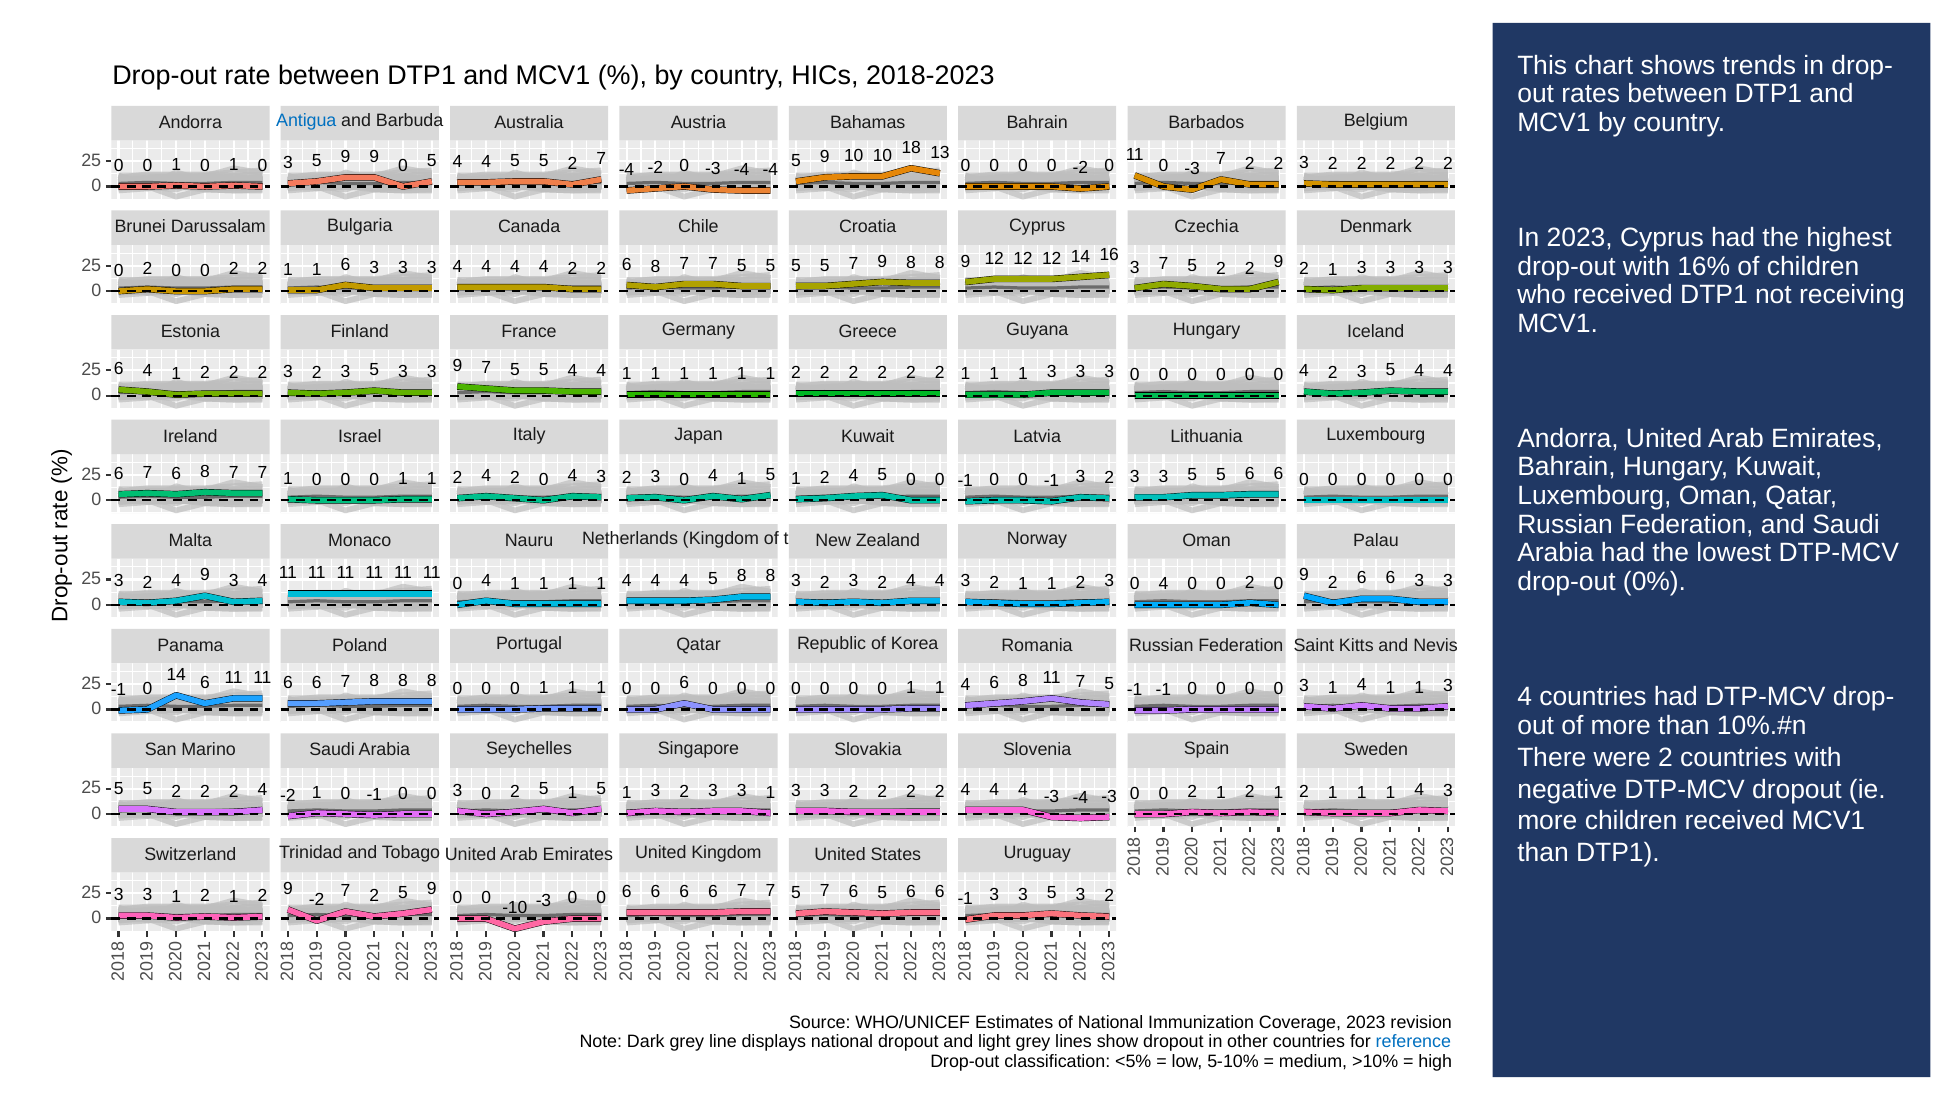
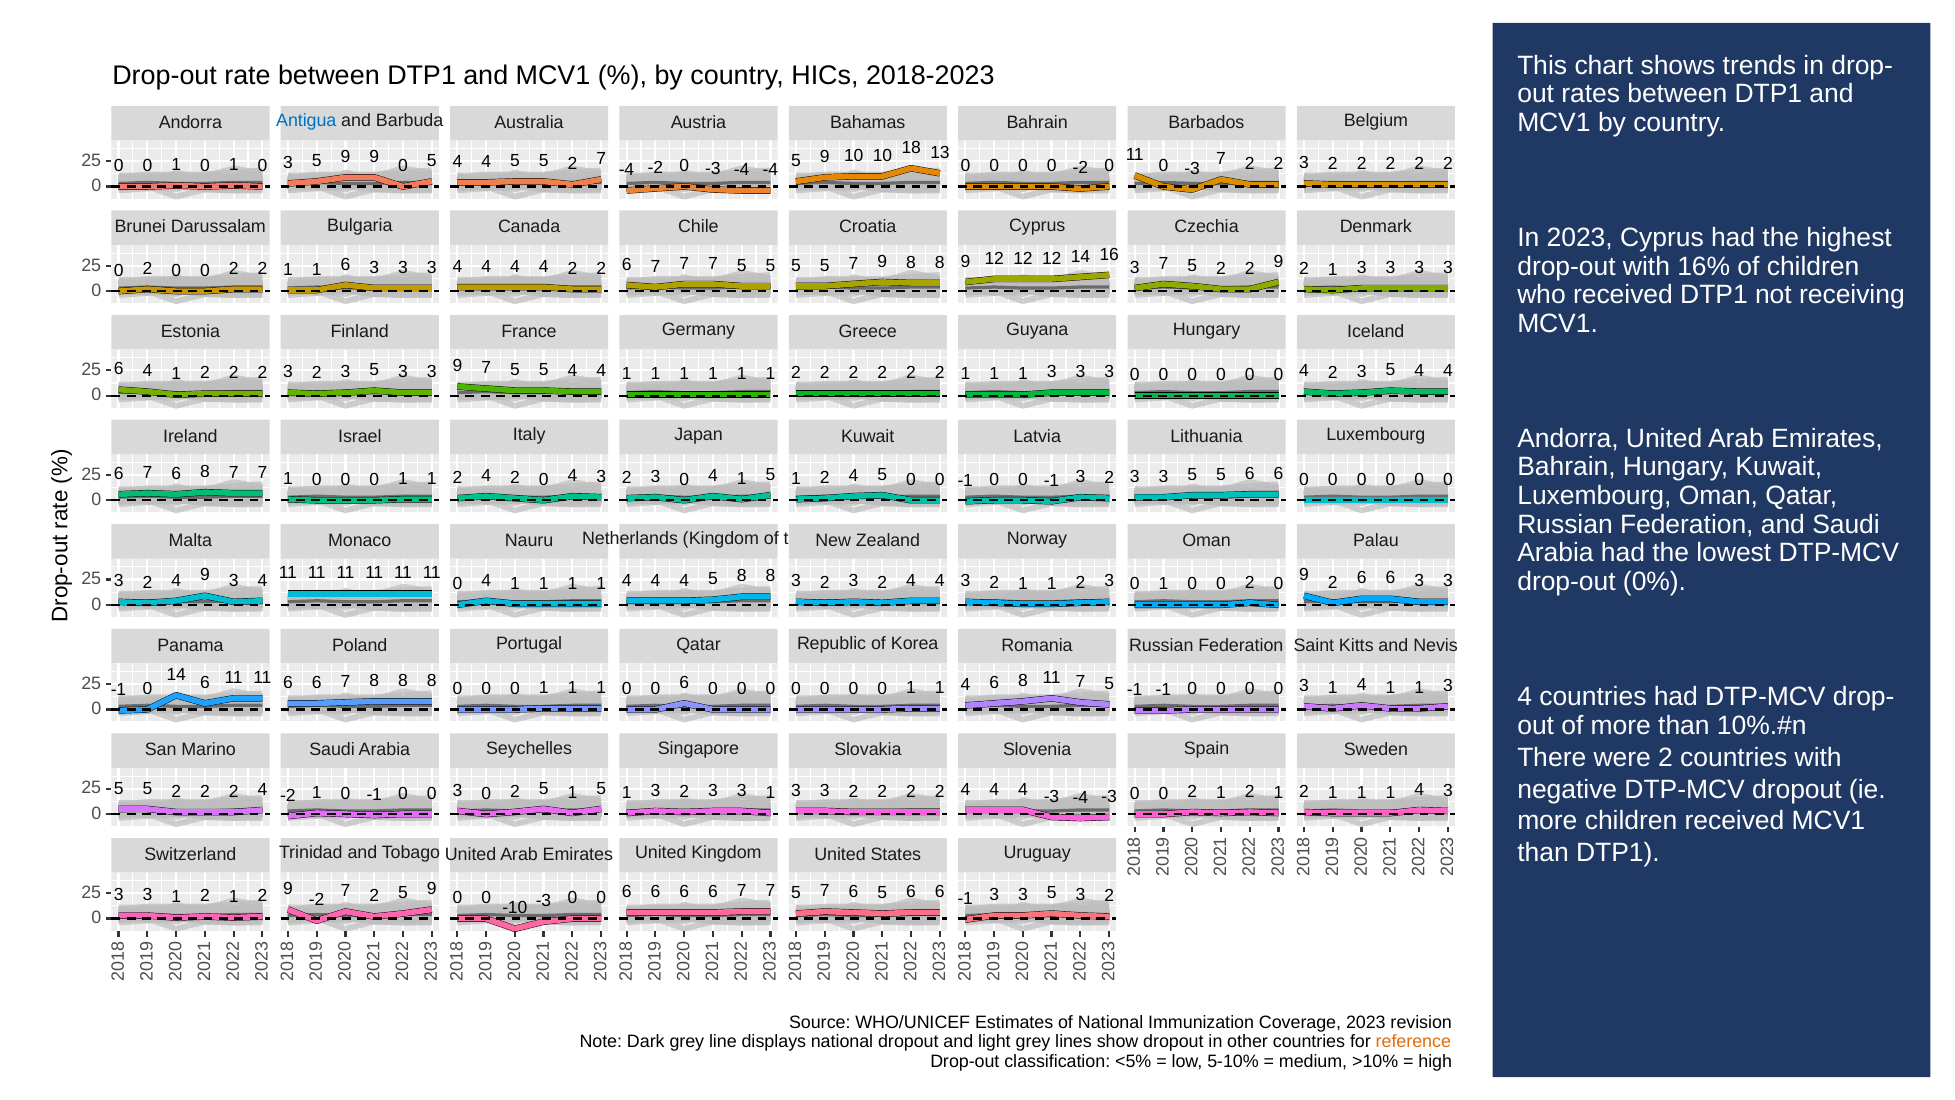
8 at (655, 266): 8 -> 7
4 at (1164, 584): 4 -> 1
reference colour: blue -> orange
